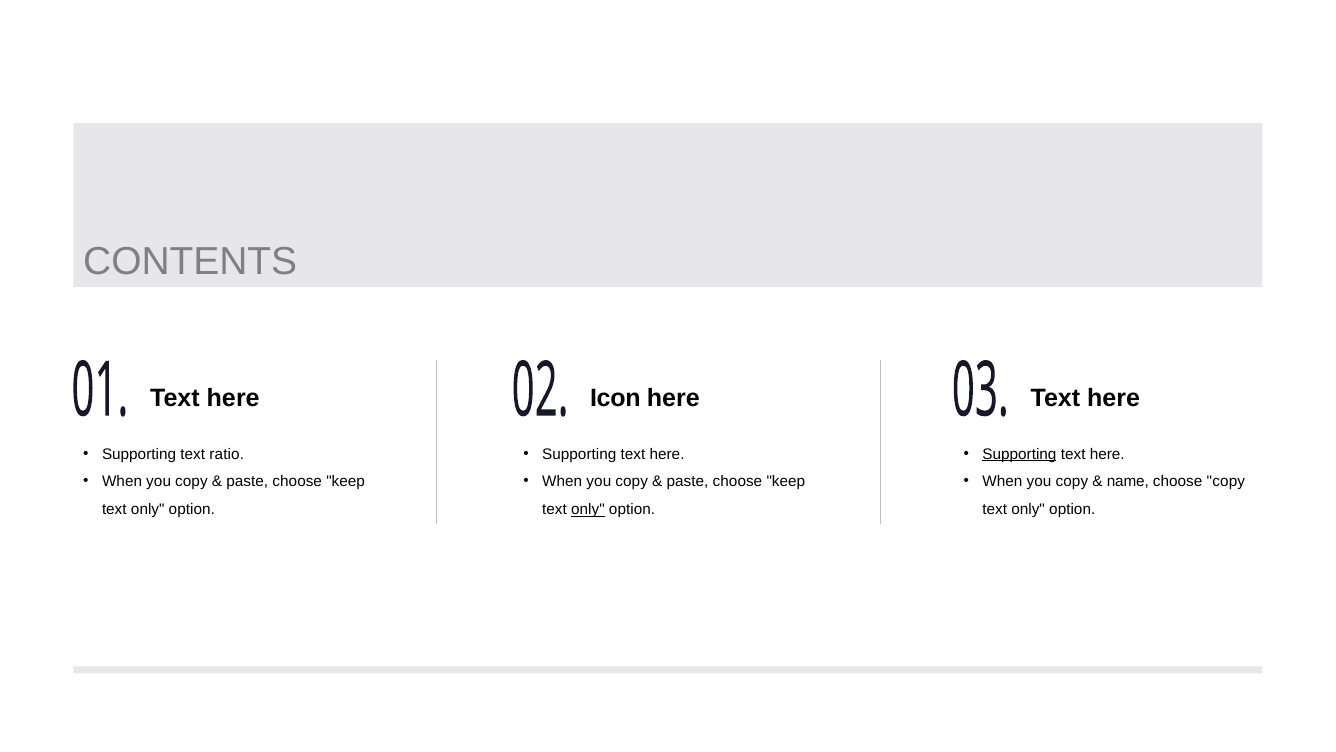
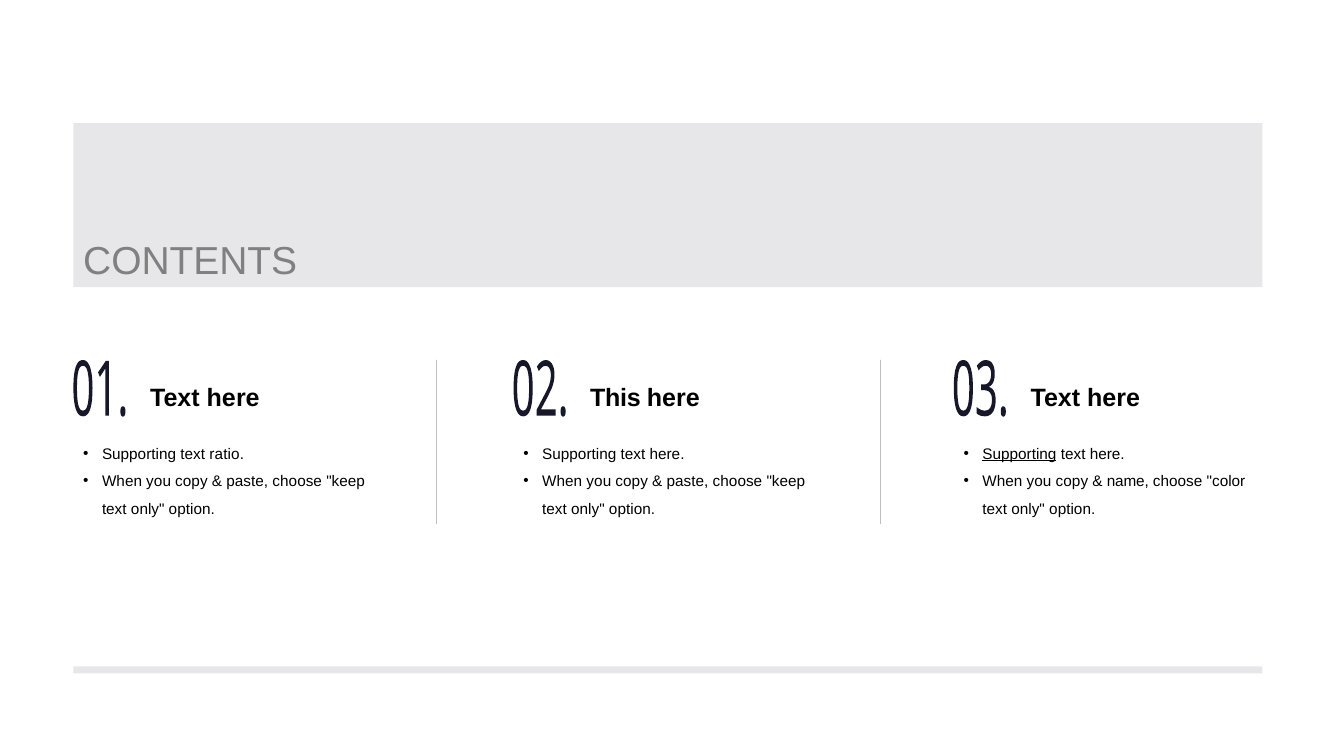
Icon: Icon -> This
choose copy: copy -> color
only at (588, 509) underline: present -> none
